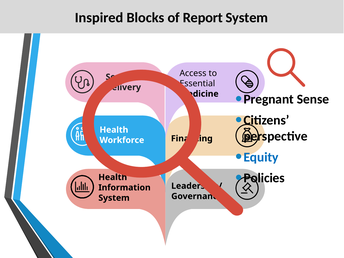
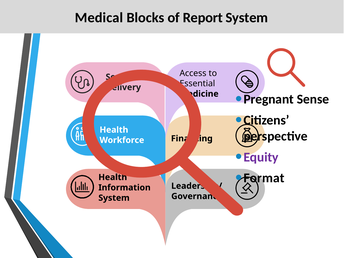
Inspired: Inspired -> Medical
Equity colour: blue -> purple
Policies: Policies -> Format
